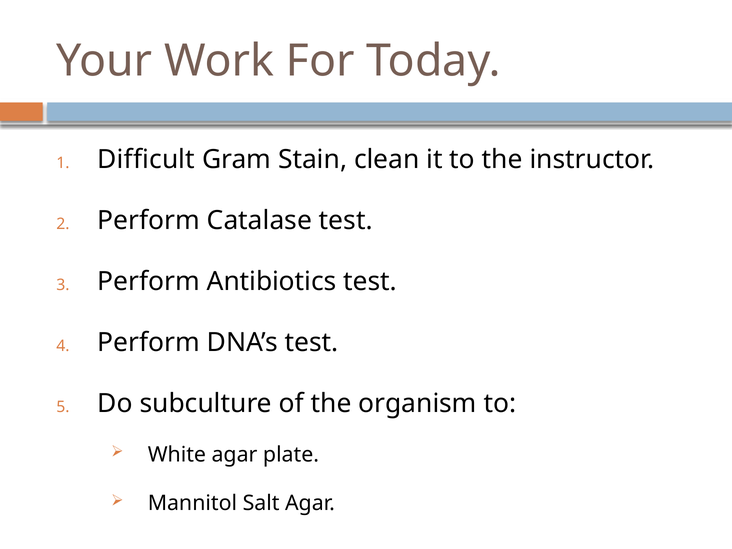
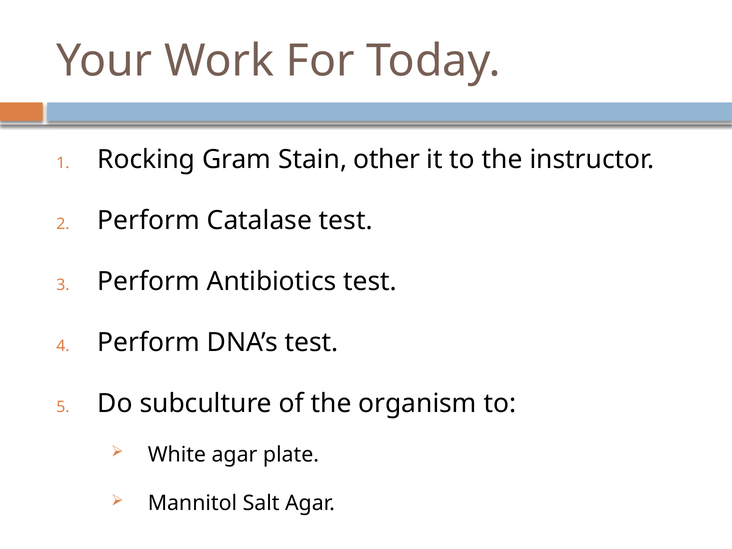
Difficult: Difficult -> Rocking
clean: clean -> other
